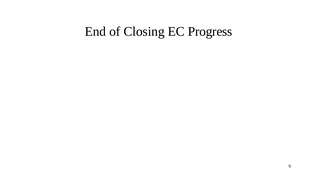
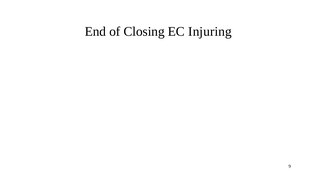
Progress: Progress -> Injuring
